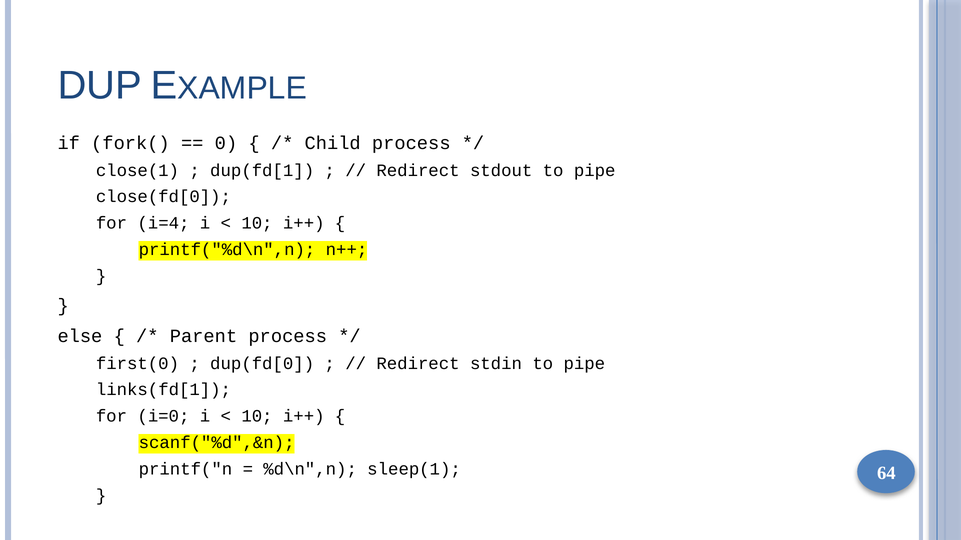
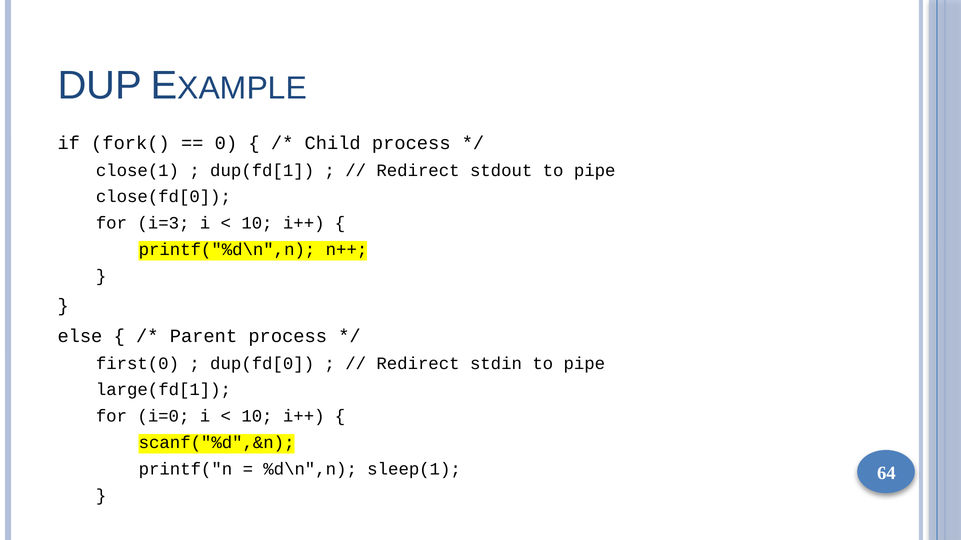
i=4: i=4 -> i=3
links(fd[1: links(fd[1 -> large(fd[1
